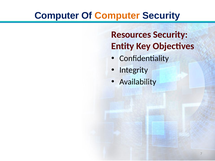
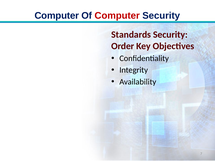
Computer at (117, 16) colour: orange -> red
Resources: Resources -> Standards
Entity: Entity -> Order
